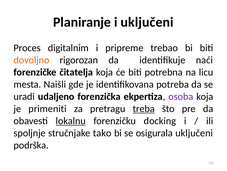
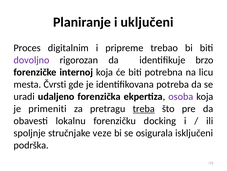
dovoljno colour: orange -> purple
naći: naći -> brzo
čitatelja: čitatelja -> internoj
Naišli: Naišli -> Čvrsti
lokalnu underline: present -> none
tako: tako -> veze
osigurala uključeni: uključeni -> isključeni
